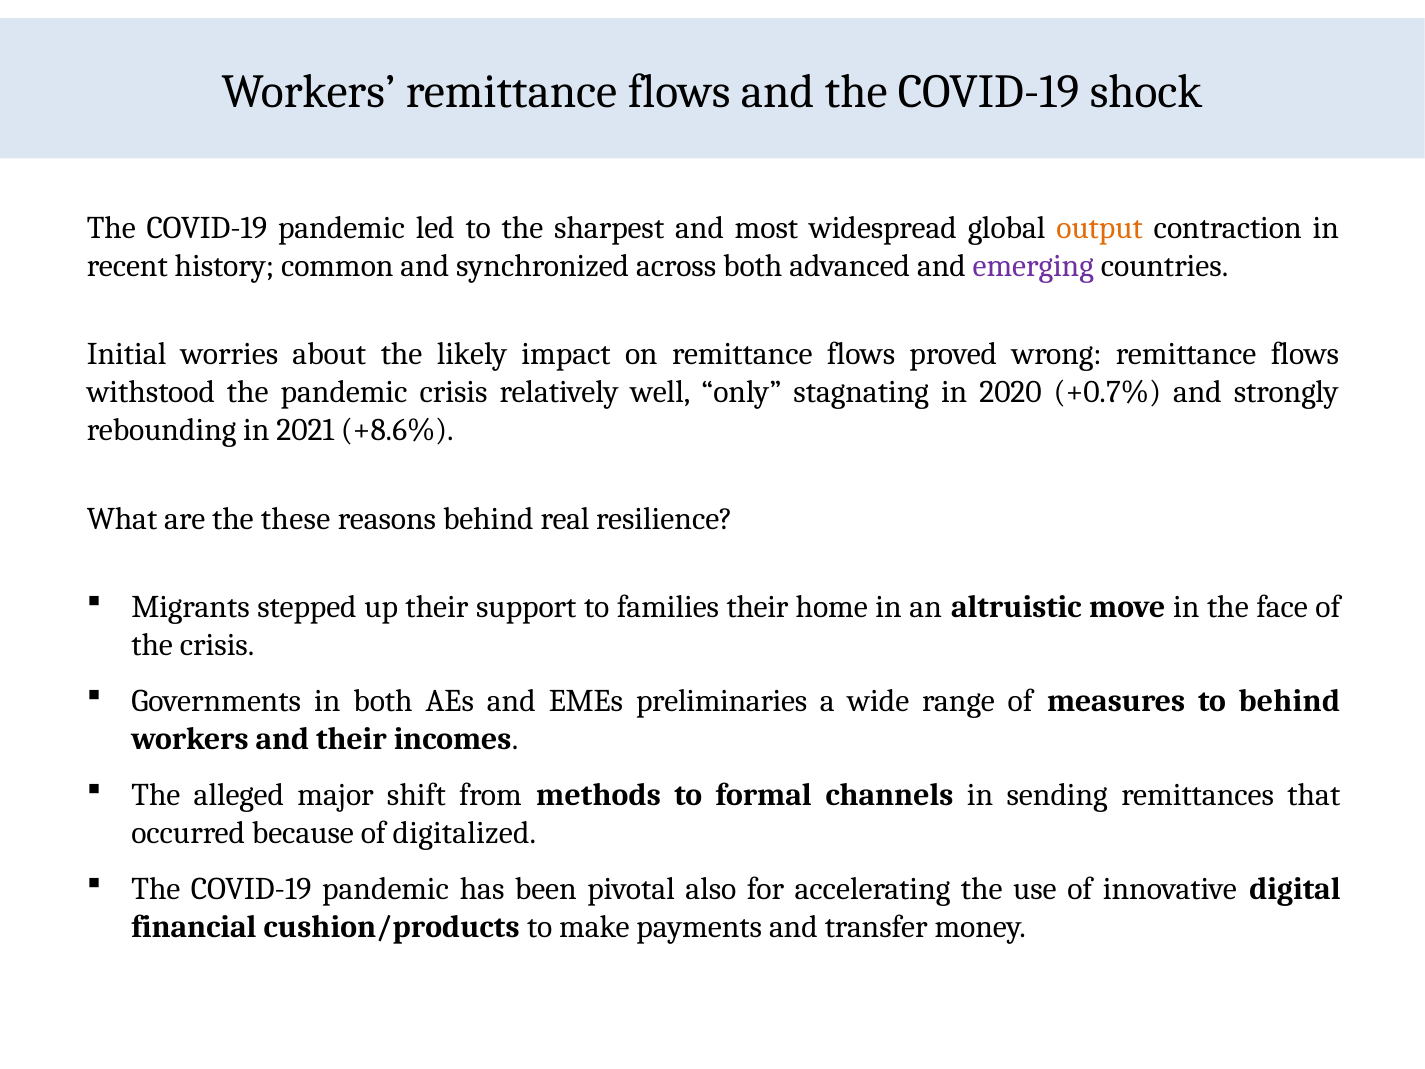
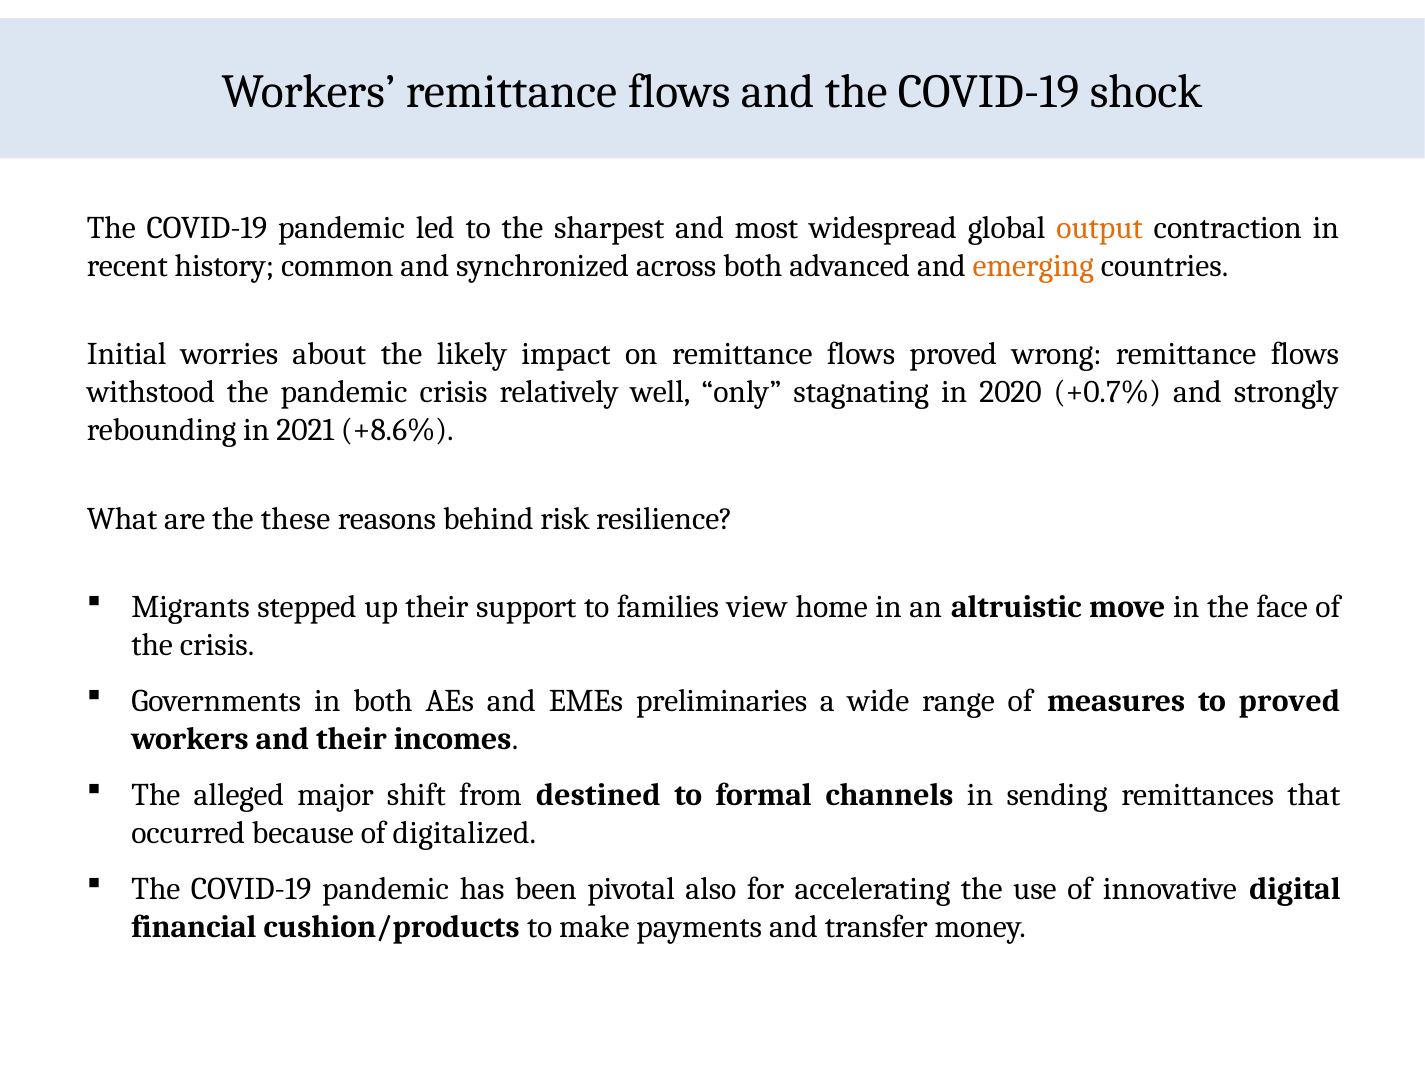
emerging colour: purple -> orange
real: real -> risk
families their: their -> view
to behind: behind -> proved
methods: methods -> destined
